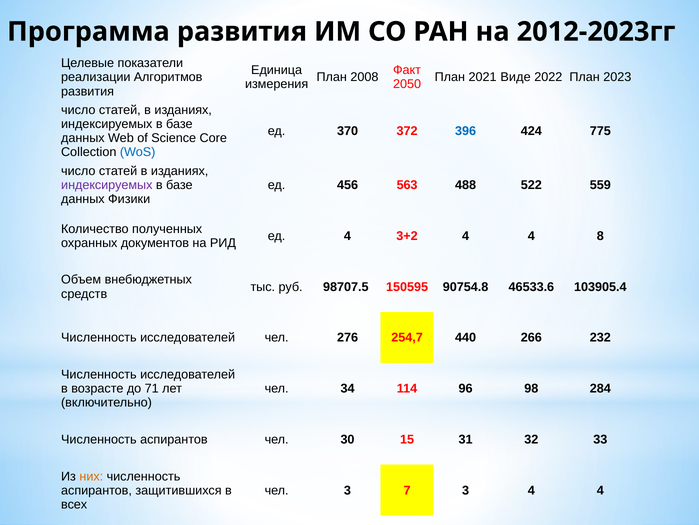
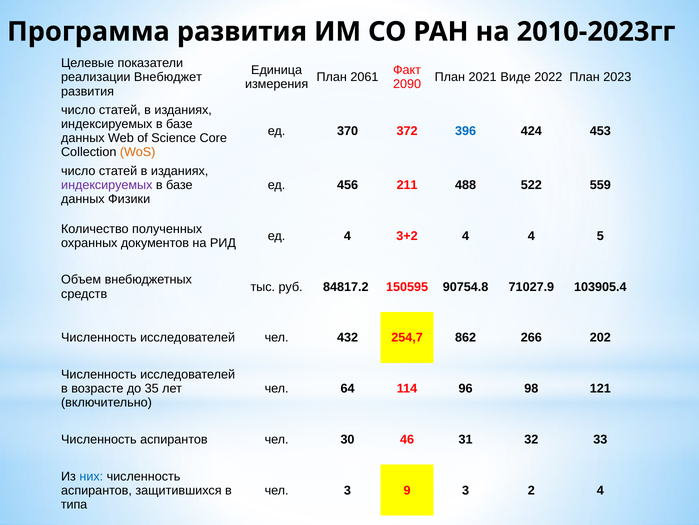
2012-2023гг: 2012-2023гг -> 2010-2023гг
Алгоритмов: Алгоритмов -> Внебюджет
2008: 2008 -> 2061
2050: 2050 -> 2090
775: 775 -> 453
WoS colour: blue -> orange
563: 563 -> 211
8: 8 -> 5
98707.5: 98707.5 -> 84817.2
46533.6: 46533.6 -> 71027.9
276: 276 -> 432
440: 440 -> 862
232: 232 -> 202
71: 71 -> 35
34: 34 -> 64
284: 284 -> 121
15: 15 -> 46
них colour: orange -> blue
7: 7 -> 9
3 4: 4 -> 2
всех: всех -> типа
